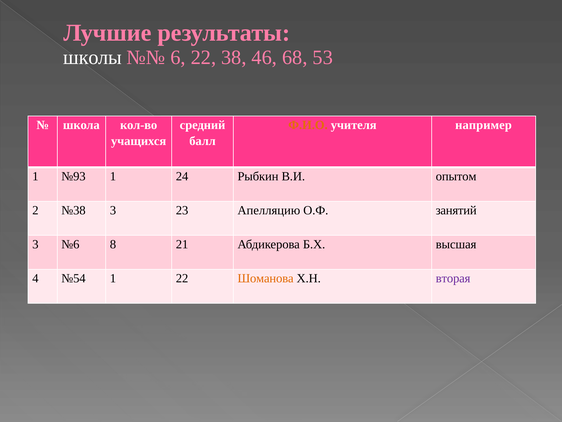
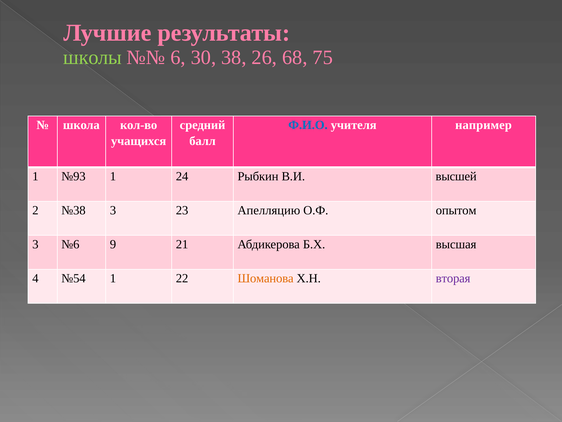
школы colour: white -> light green
6 22: 22 -> 30
46: 46 -> 26
53: 53 -> 75
Ф.И.О colour: orange -> blue
опытом: опытом -> высшей
занятий: занятий -> опытом
8: 8 -> 9
